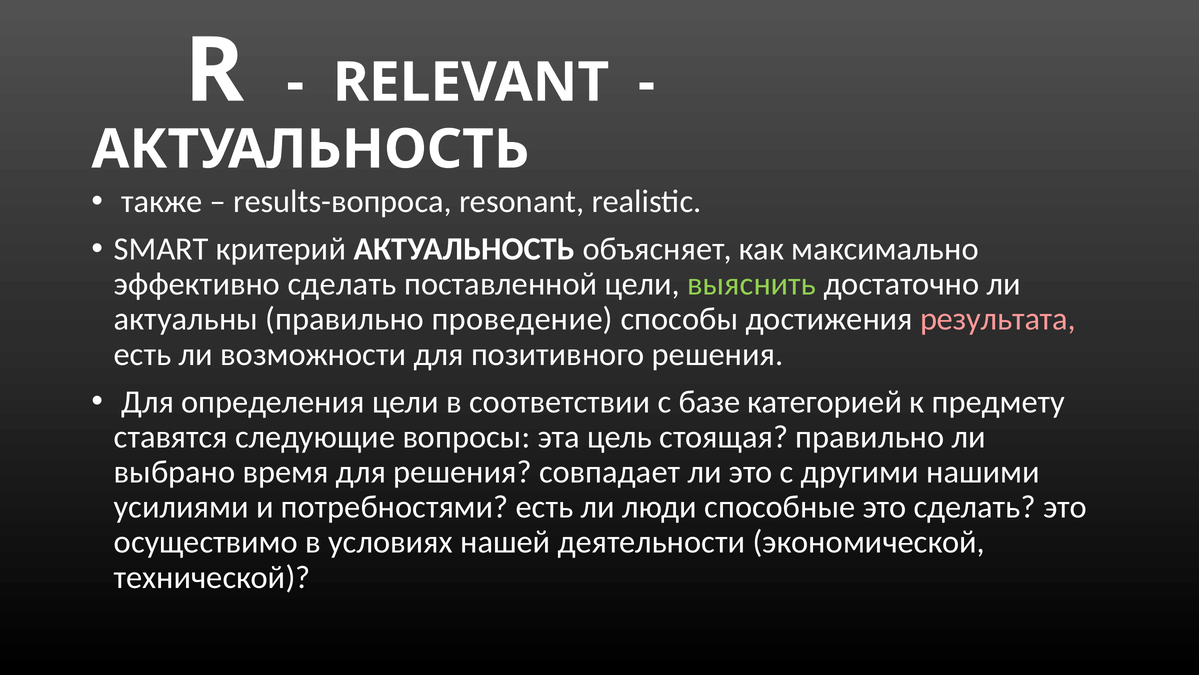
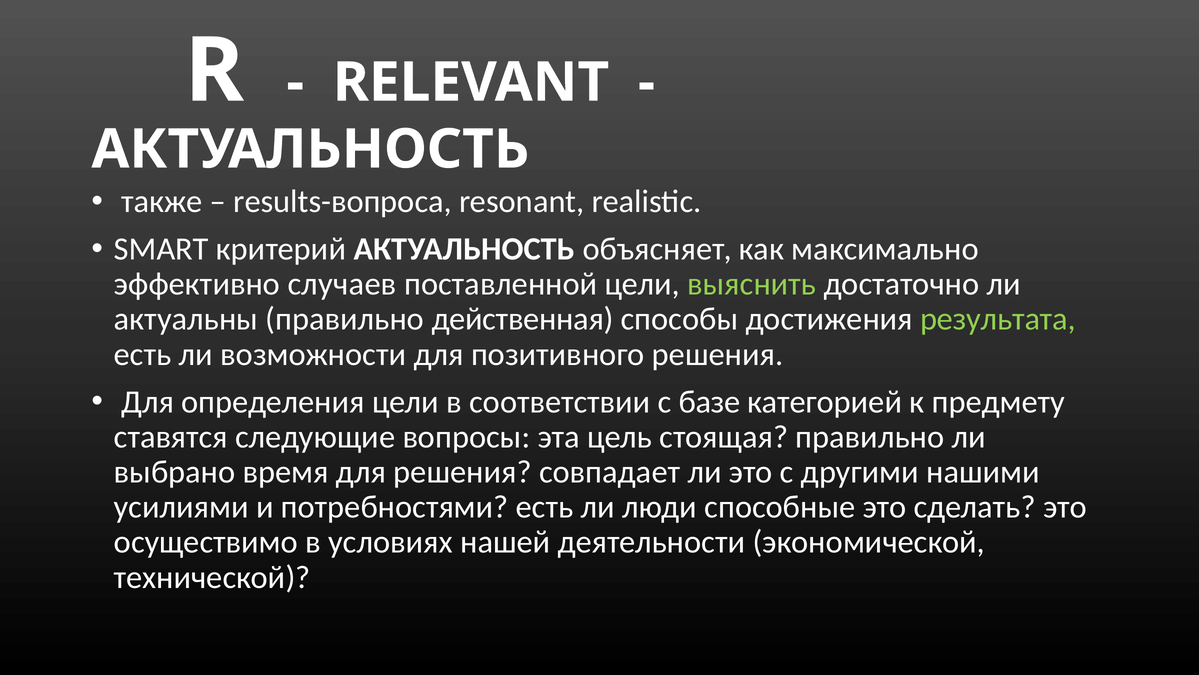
эффективно сделать: сделать -> случаев
проведение: проведение -> действенная
результата colour: pink -> light green
